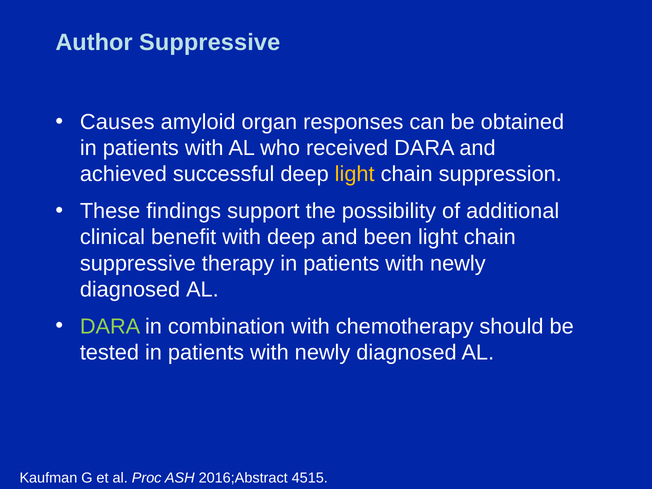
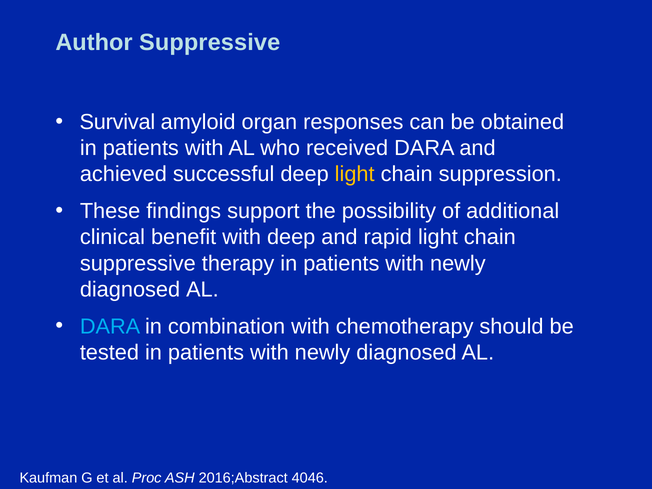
Causes: Causes -> Survival
been: been -> rapid
DARA at (110, 326) colour: light green -> light blue
4515: 4515 -> 4046
